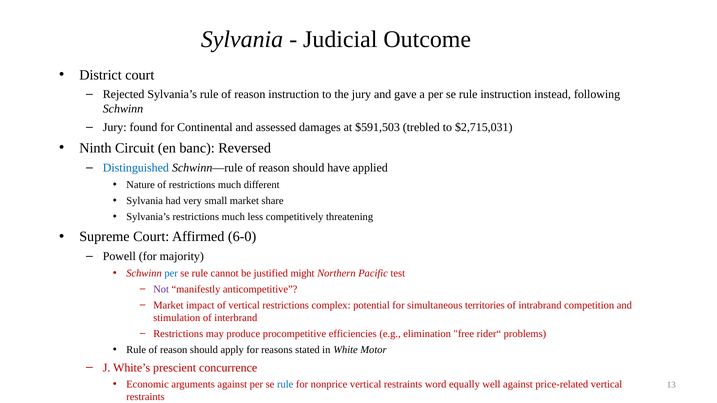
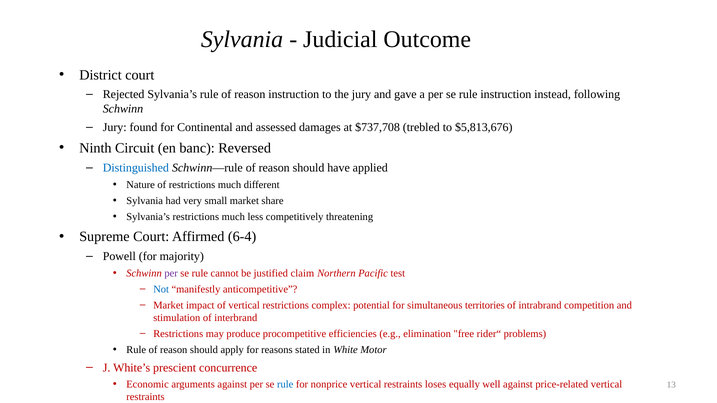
$591,503: $591,503 -> $737,708
$2,715,031: $2,715,031 -> $5,813,676
6-0: 6-0 -> 6-4
per at (171, 273) colour: blue -> purple
might: might -> claim
Not colour: purple -> blue
word: word -> loses
